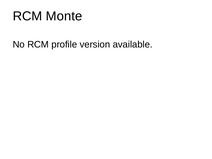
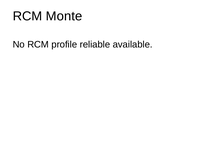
version: version -> reliable
